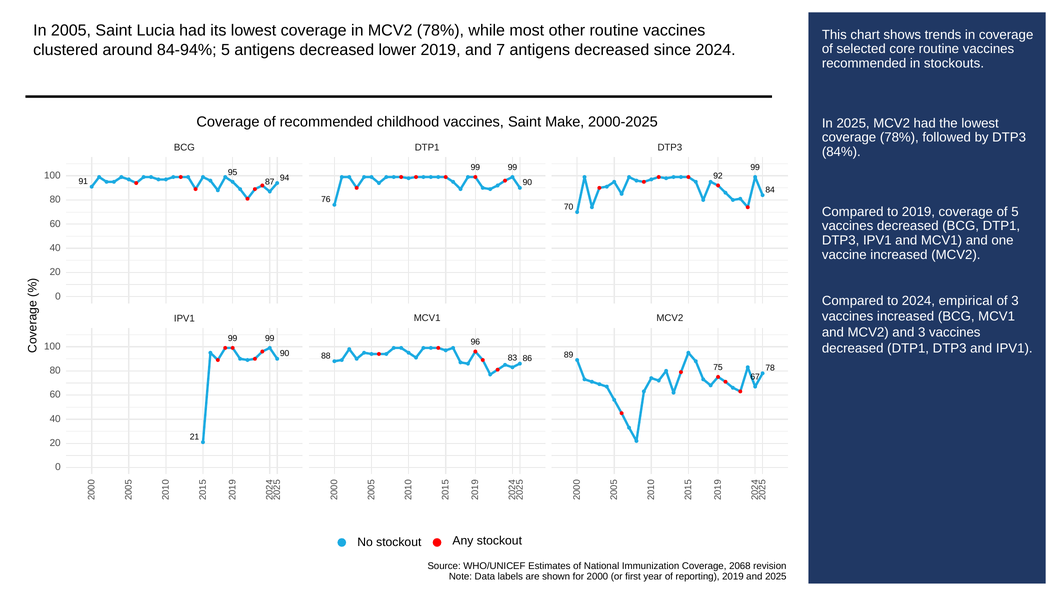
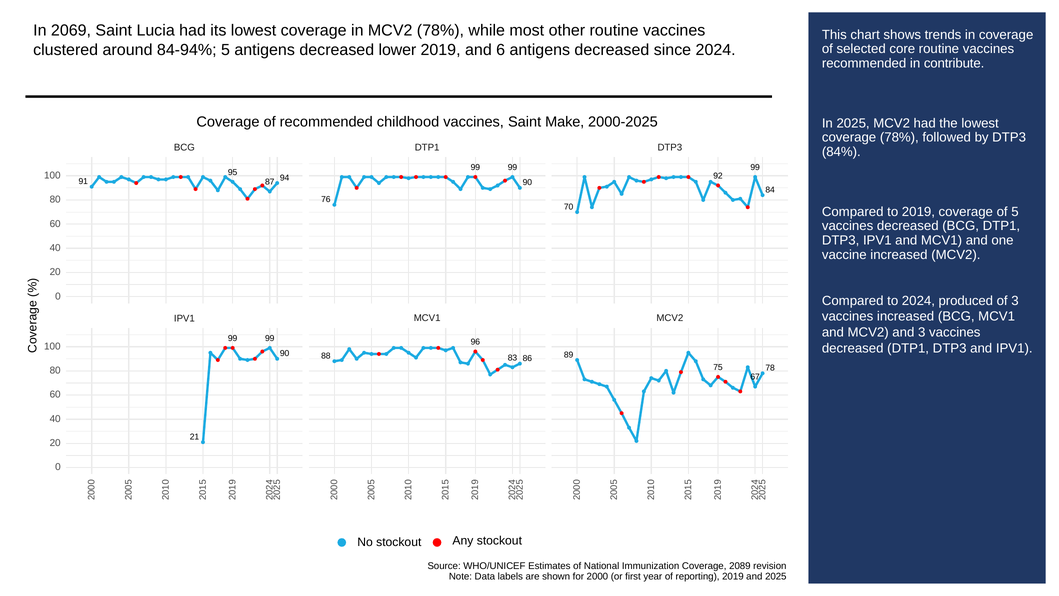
2005: 2005 -> 2069
7: 7 -> 6
stockouts: stockouts -> contribute
empirical: empirical -> produced
2068: 2068 -> 2089
